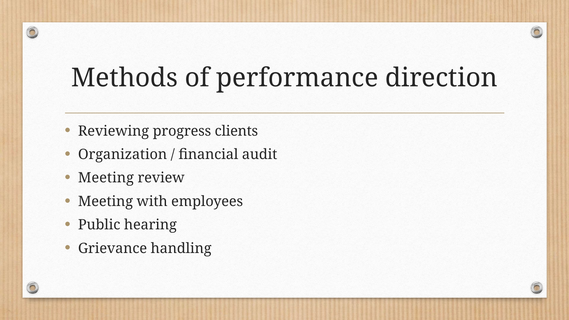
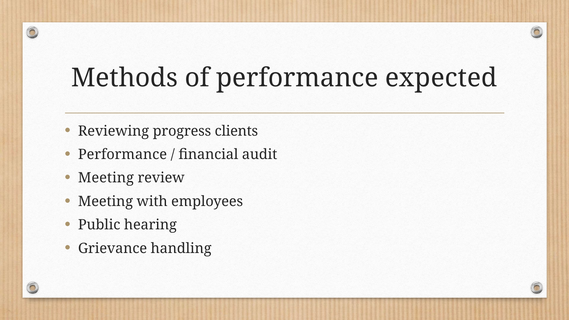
direction: direction -> expected
Organization at (123, 154): Organization -> Performance
